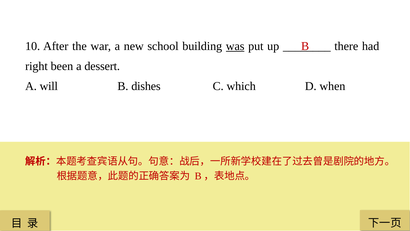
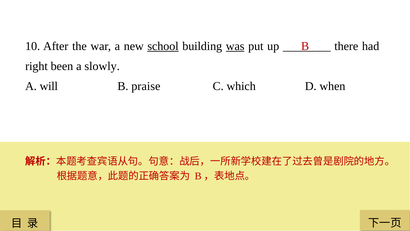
school underline: none -> present
dessert: dessert -> slowly
dishes: dishes -> praise
